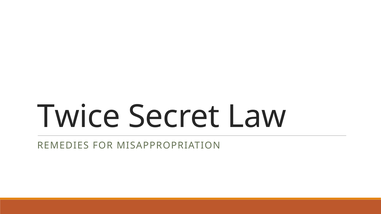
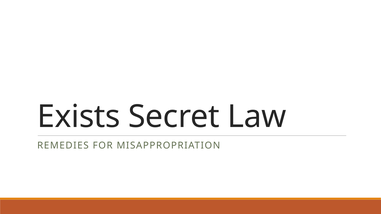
Twice: Twice -> Exists
